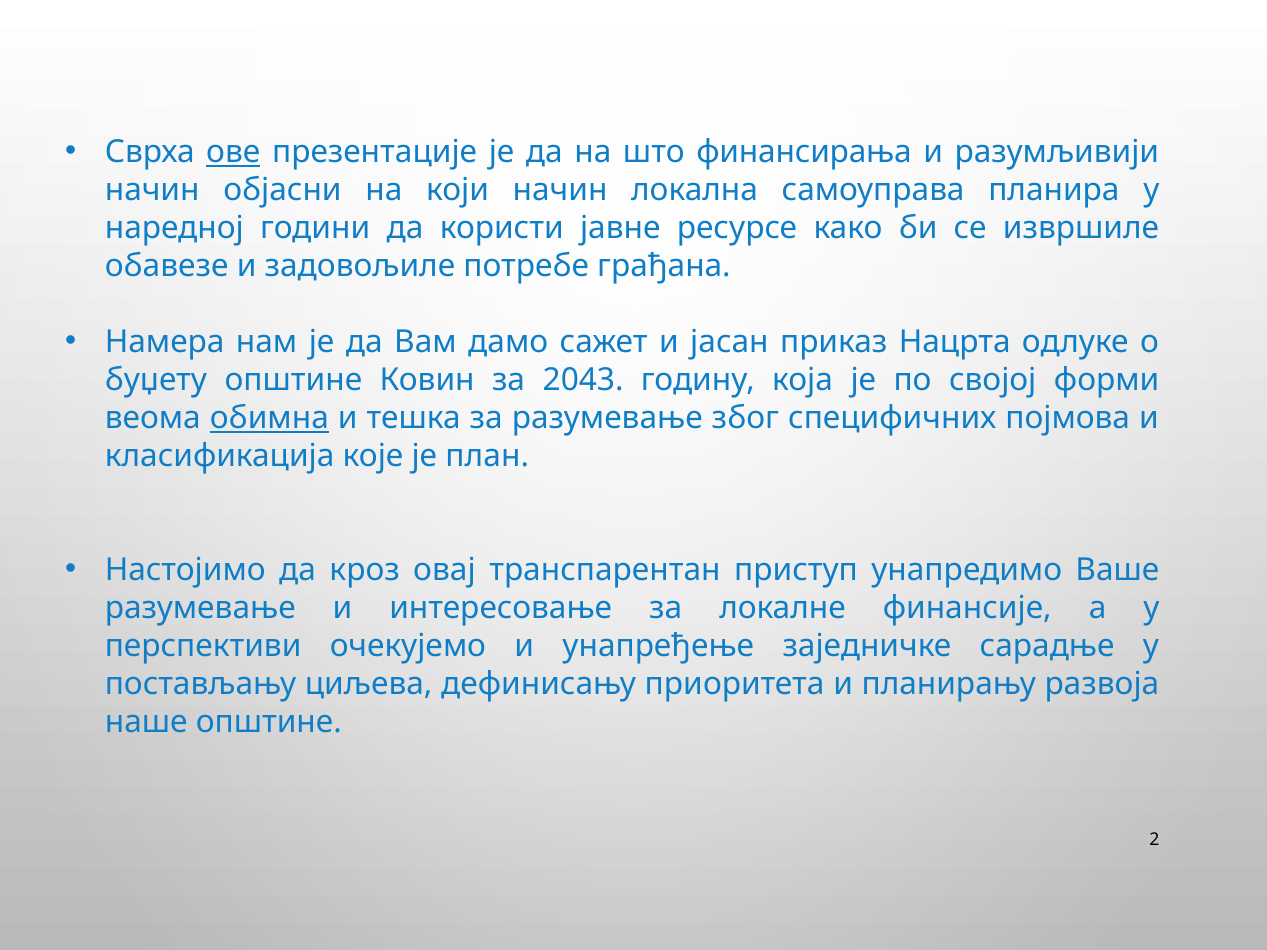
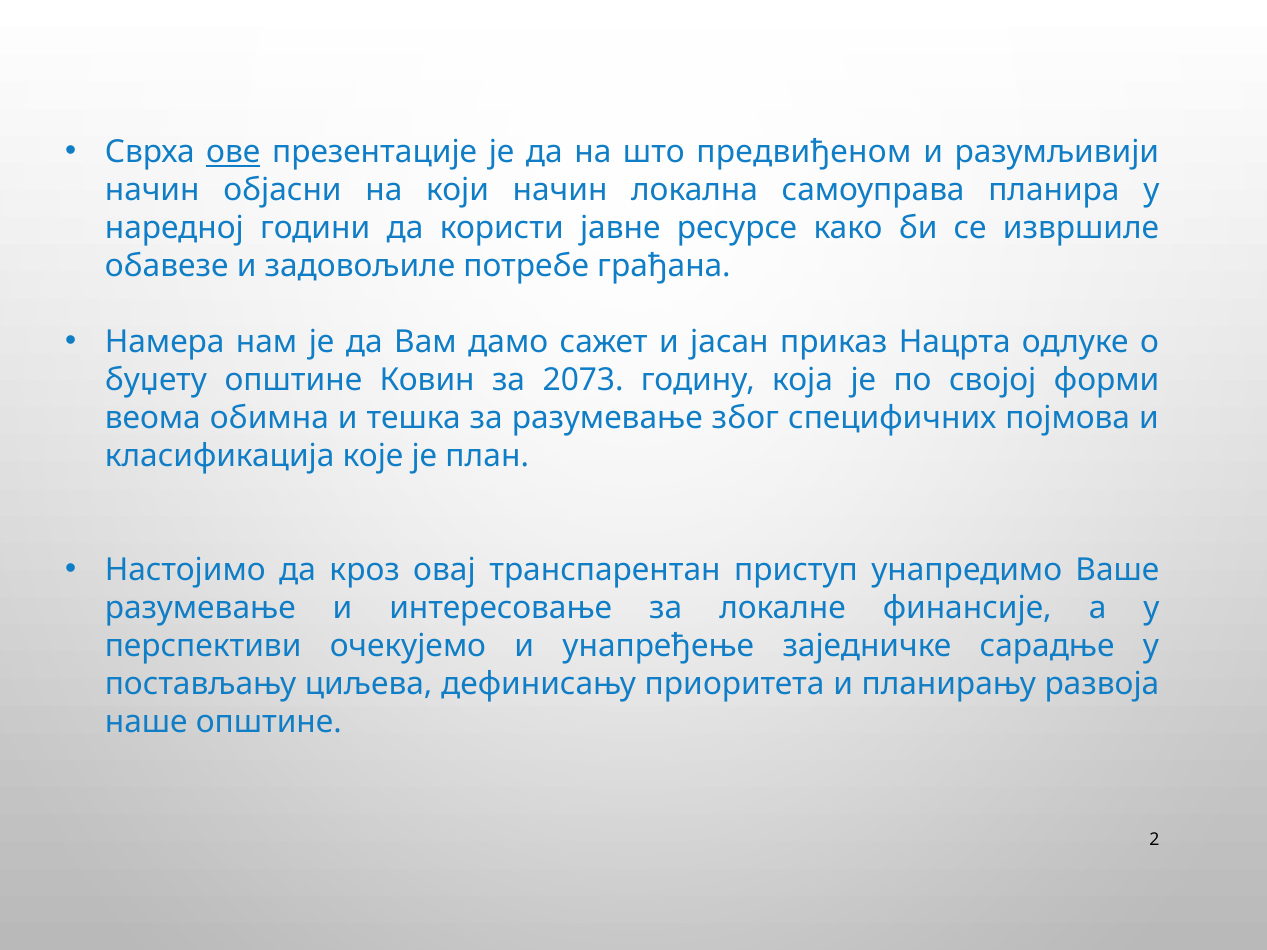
финансирања: финансирања -> предвиђеном
2043: 2043 -> 2073
обимна underline: present -> none
